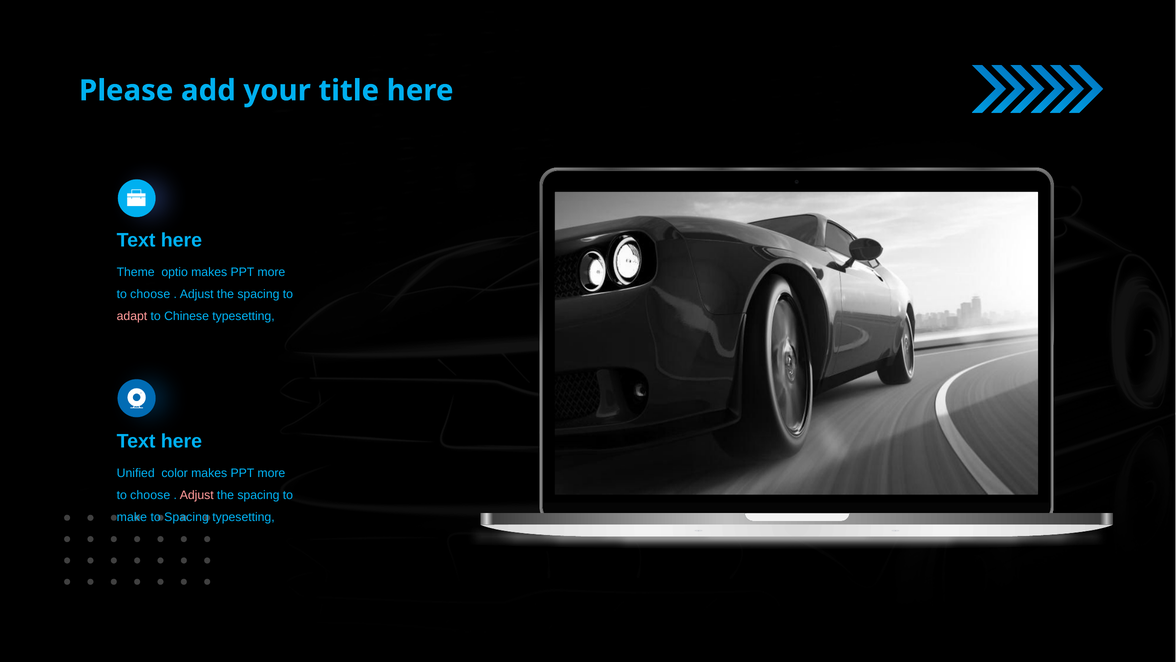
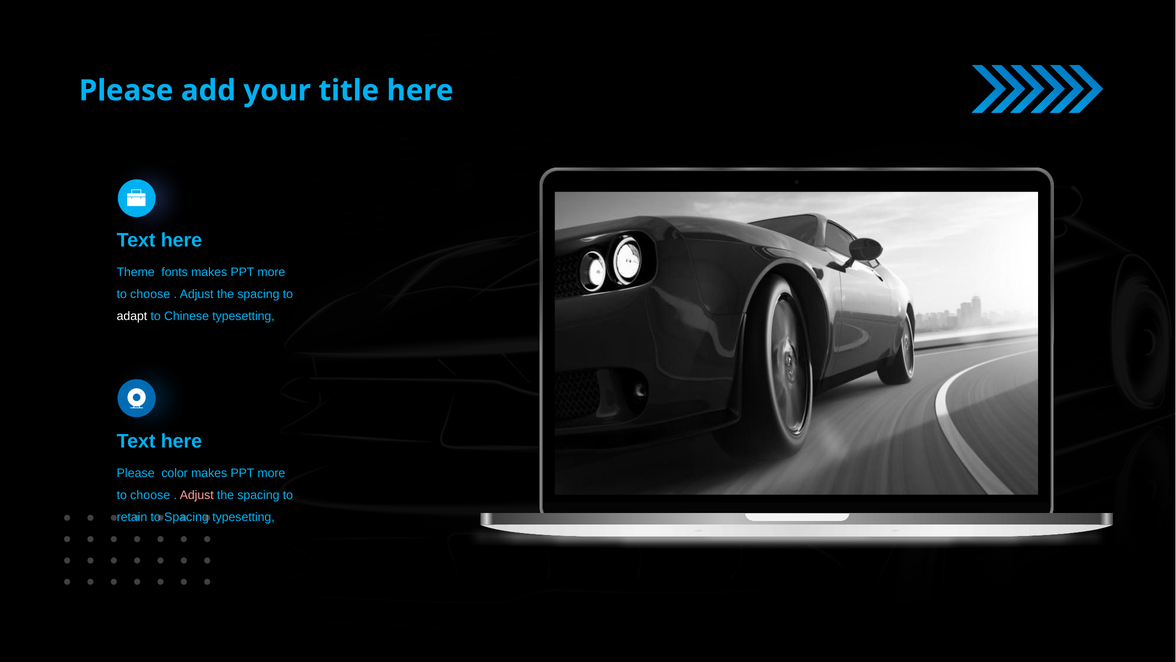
optio: optio -> fonts
adapt colour: pink -> white
Unified at (136, 473): Unified -> Please
make: make -> retain
